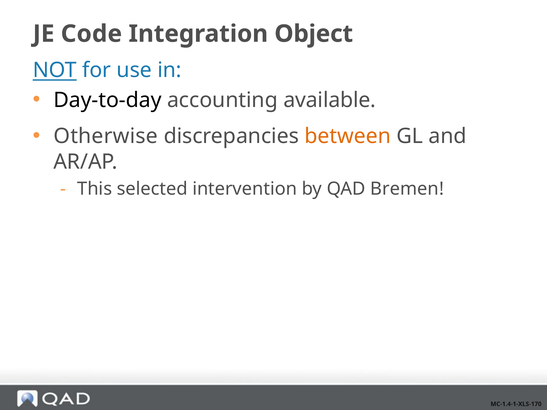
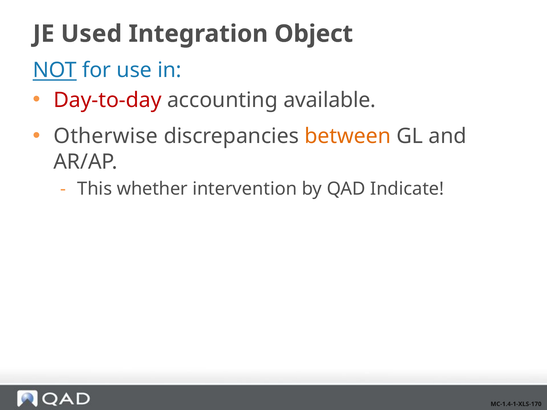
Code: Code -> Used
Day-to-day colour: black -> red
selected: selected -> whether
Bremen: Bremen -> Indicate
